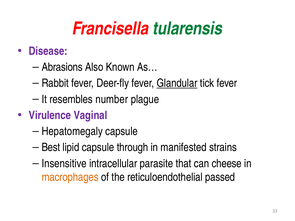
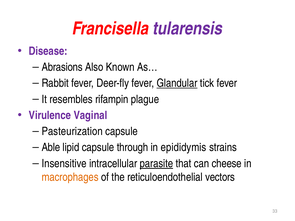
tularensis colour: green -> purple
number: number -> rifampin
Hepatomegaly: Hepatomegaly -> Pasteurization
Best: Best -> Able
manifested: manifested -> epididymis
parasite underline: none -> present
passed: passed -> vectors
